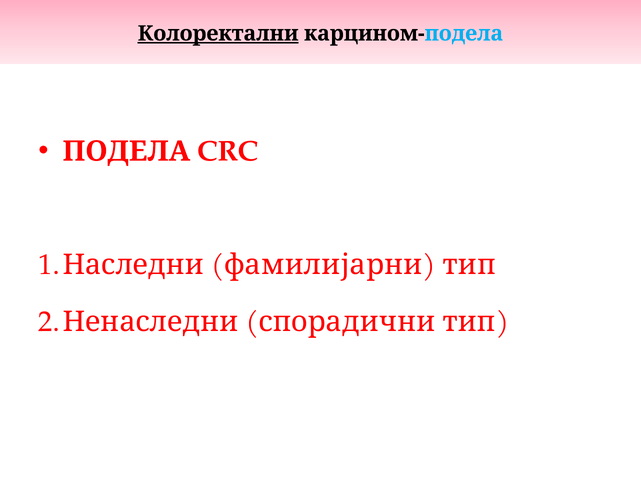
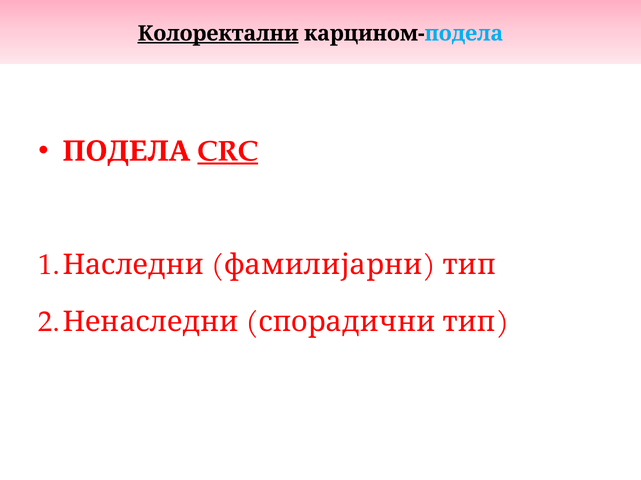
CRC underline: none -> present
